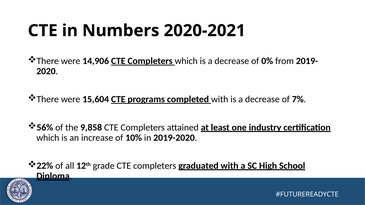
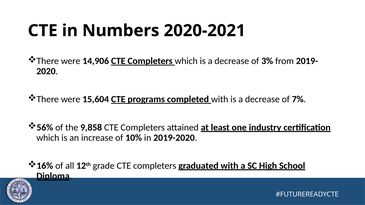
0%: 0% -> 3%
22%: 22% -> 16%
